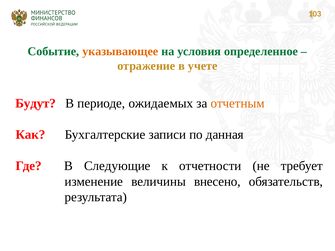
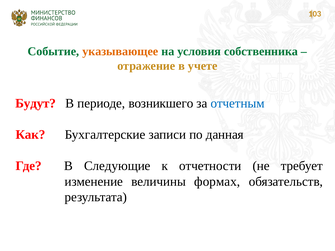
определенное: определенное -> собственника
ожидаемых: ожидаемых -> возникшего
отчетным colour: orange -> blue
внесено: внесено -> формах
